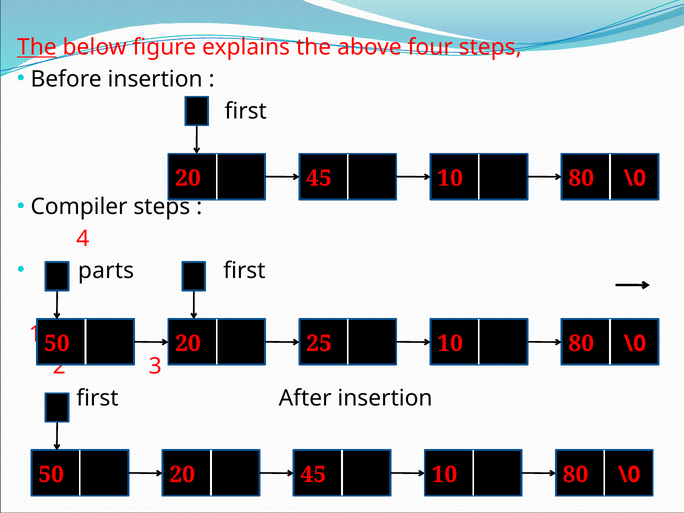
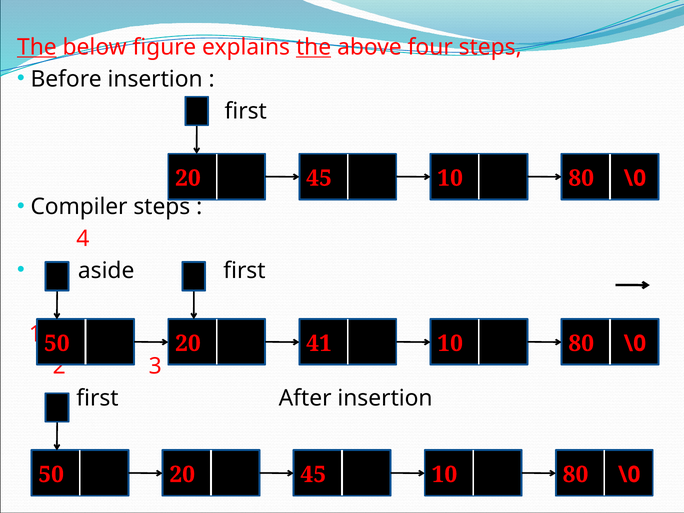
the at (314, 47) underline: none -> present
parts: parts -> aside
25: 25 -> 41
